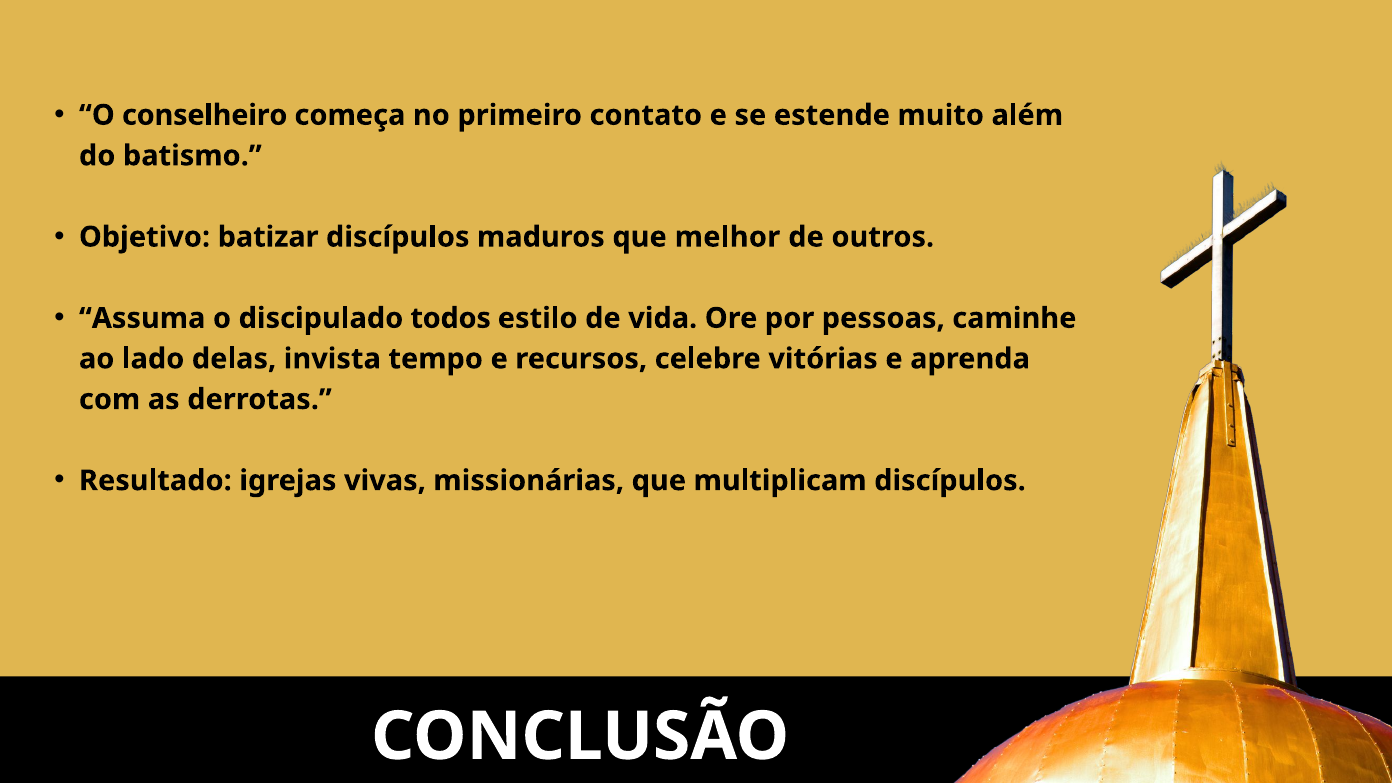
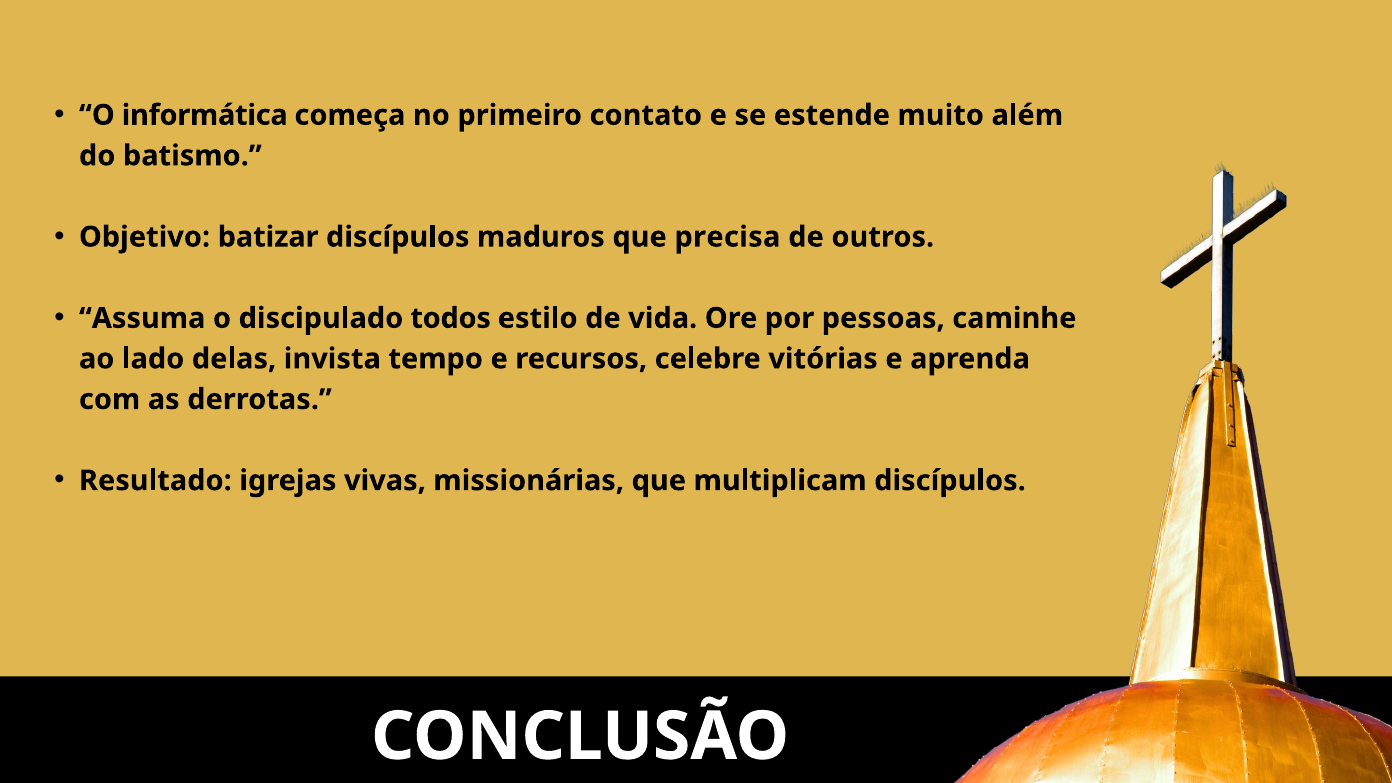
conselheiro: conselheiro -> informática
melhor: melhor -> precisa
